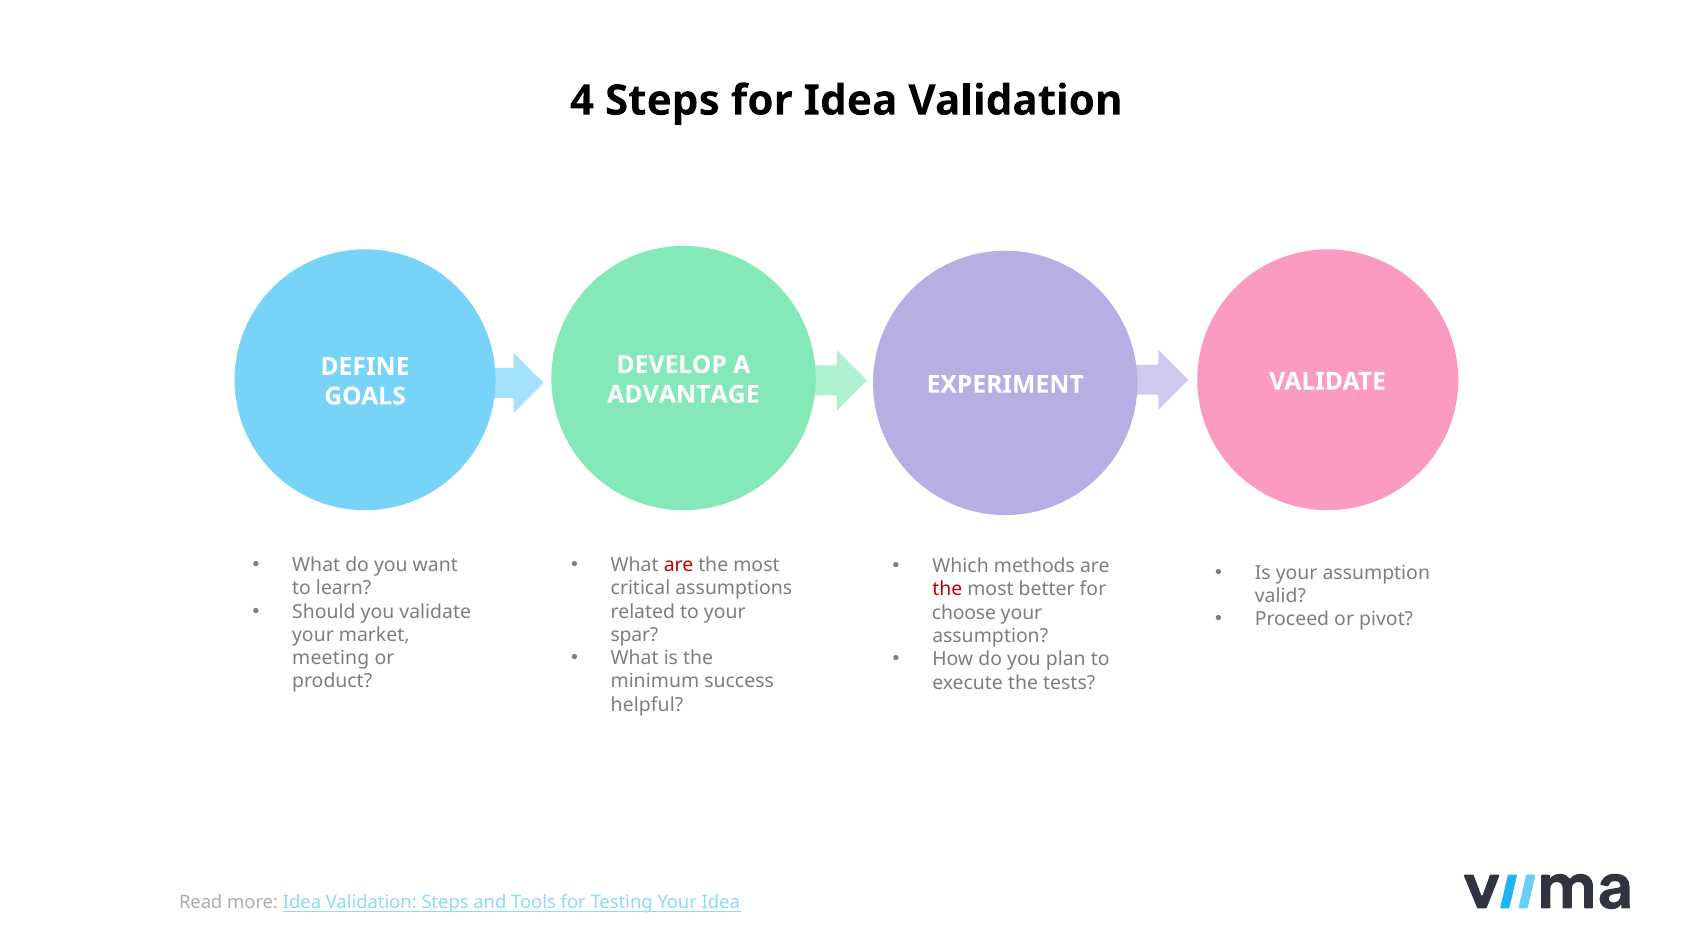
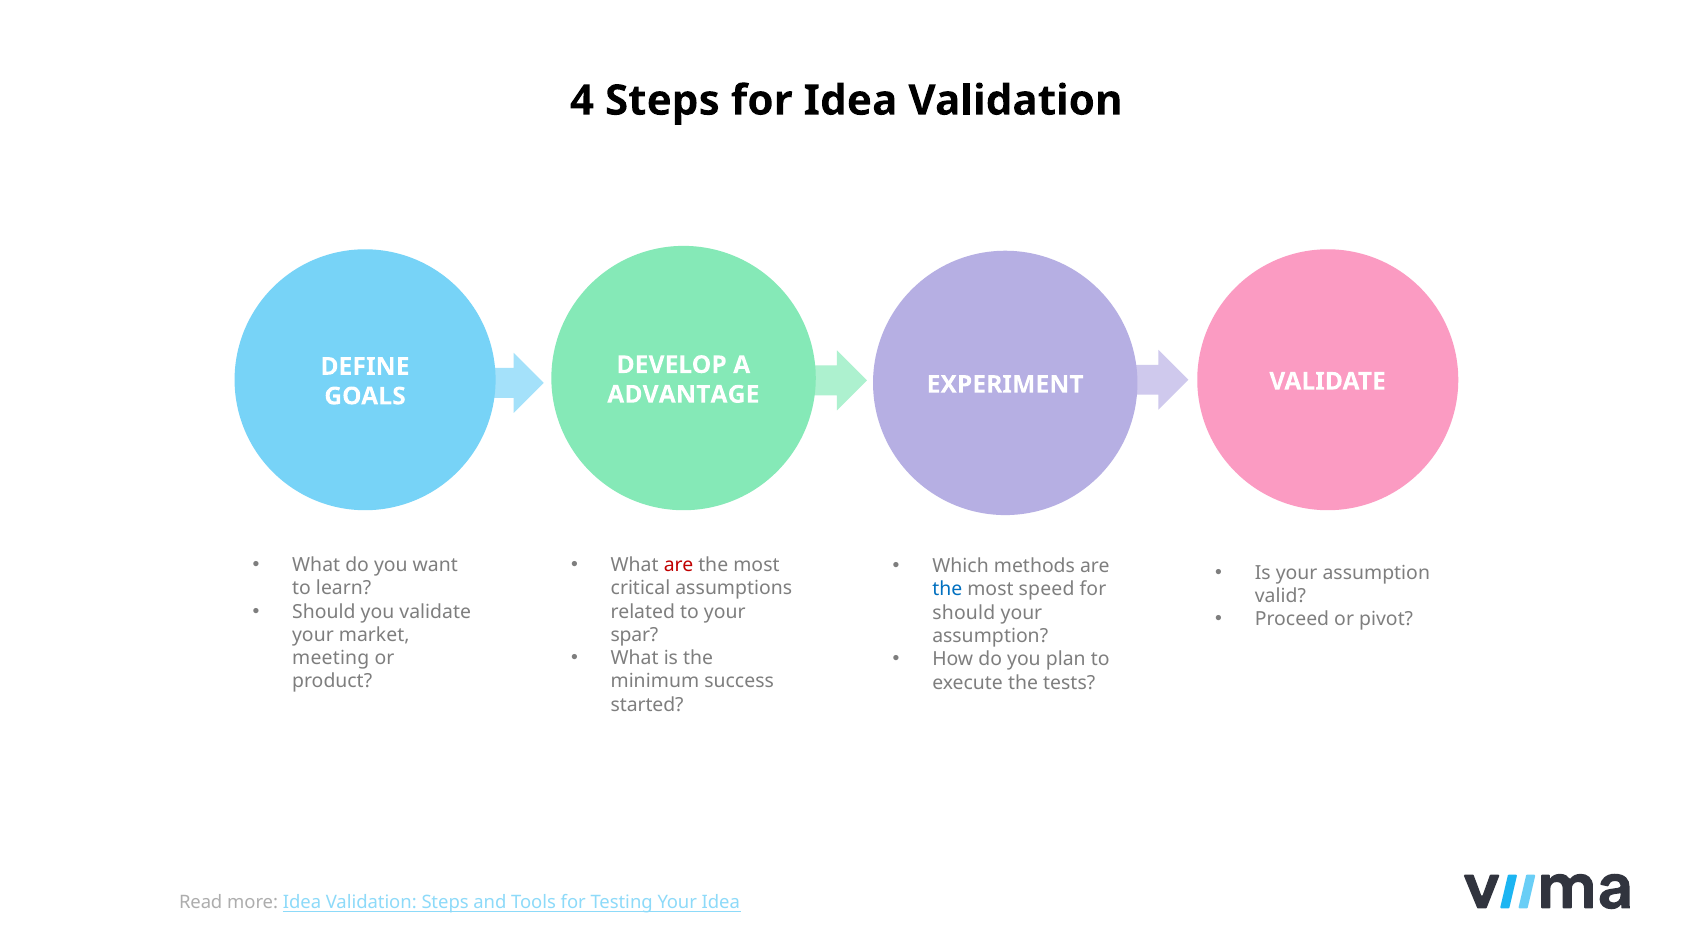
the at (947, 590) colour: red -> blue
better: better -> speed
choose at (964, 613): choose -> should
helpful: helpful -> started
